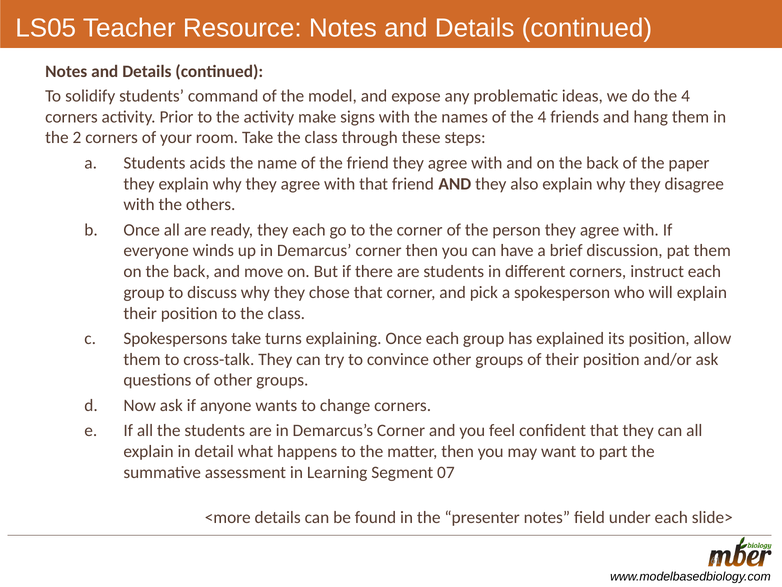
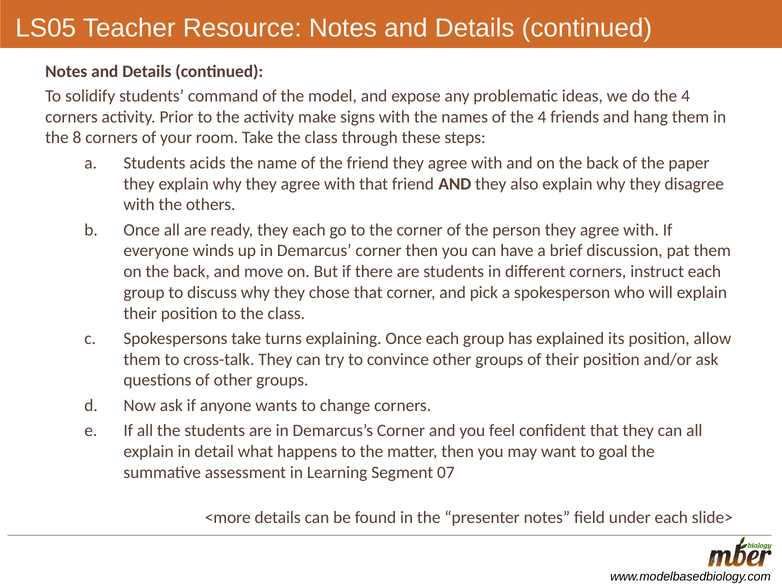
2: 2 -> 8
part: part -> goal
